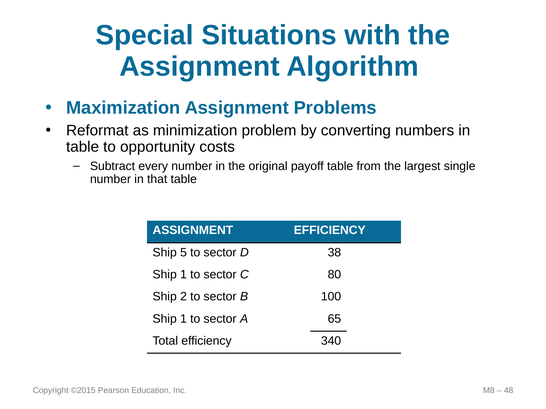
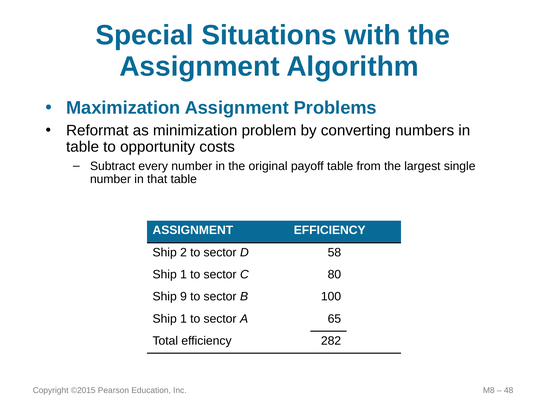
5: 5 -> 2
38: 38 -> 58
2: 2 -> 9
340: 340 -> 282
